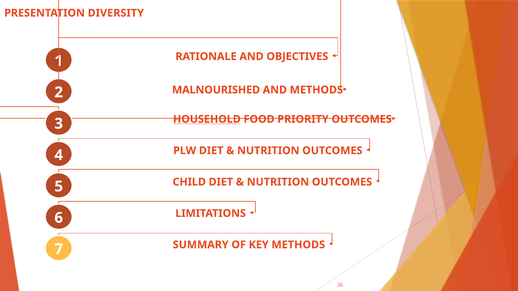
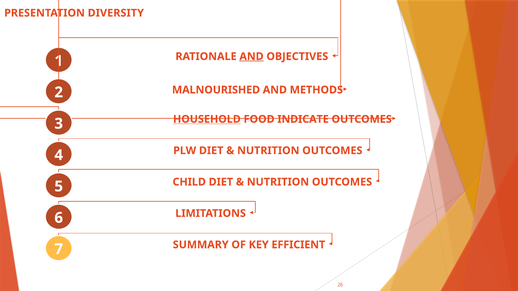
AND at (252, 57) underline: none -> present
PRIORITY: PRIORITY -> INDICATE
KEY METHODS: METHODS -> EFFICIENT
